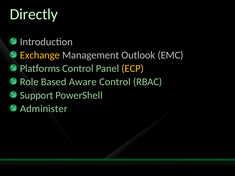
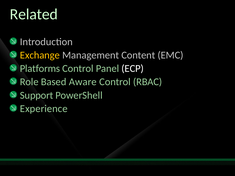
Directly: Directly -> Related
Outlook: Outlook -> Content
ECP colour: yellow -> white
Administer: Administer -> Experience
